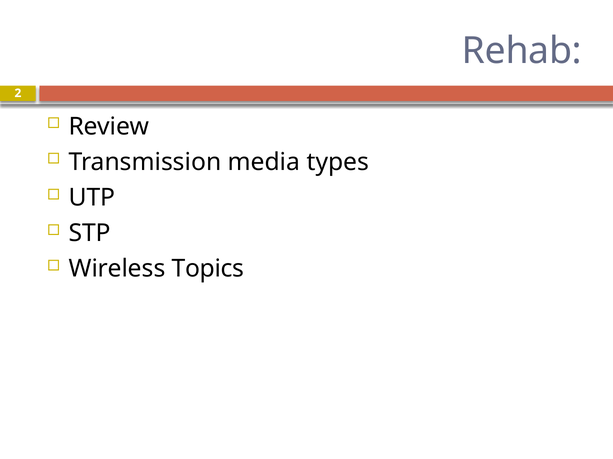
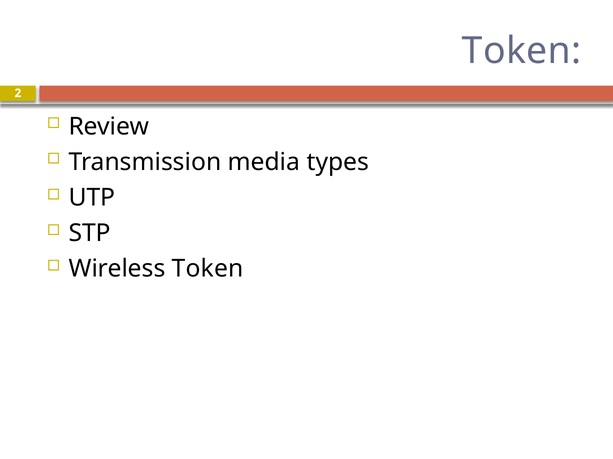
Rehab at (522, 51): Rehab -> Token
Wireless Topics: Topics -> Token
